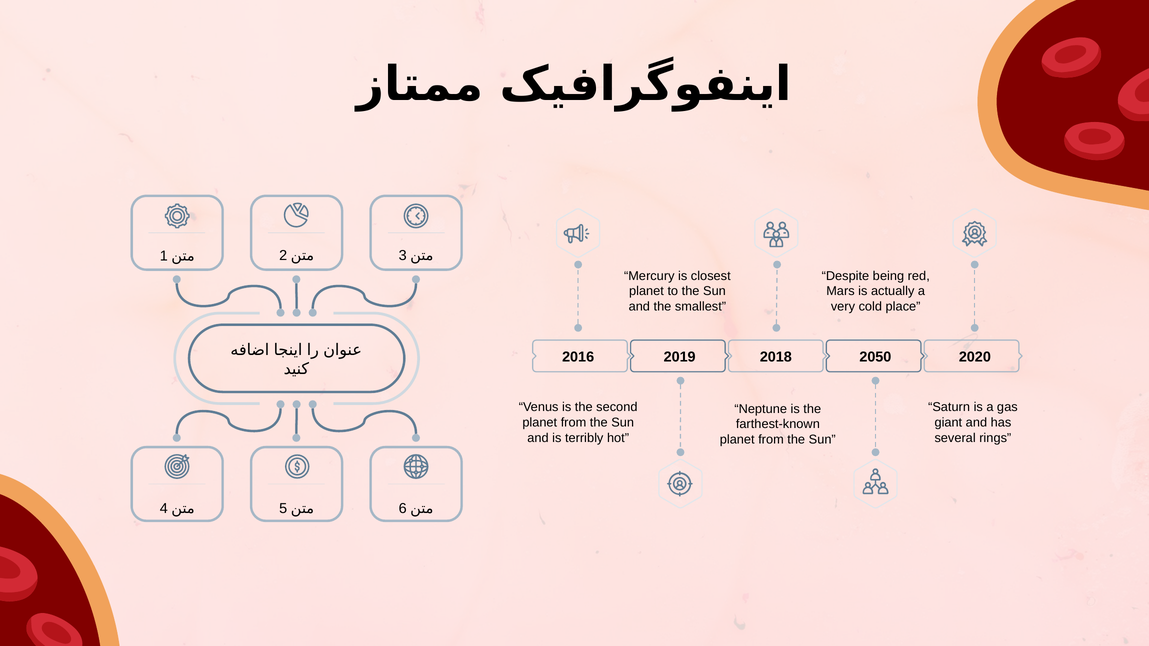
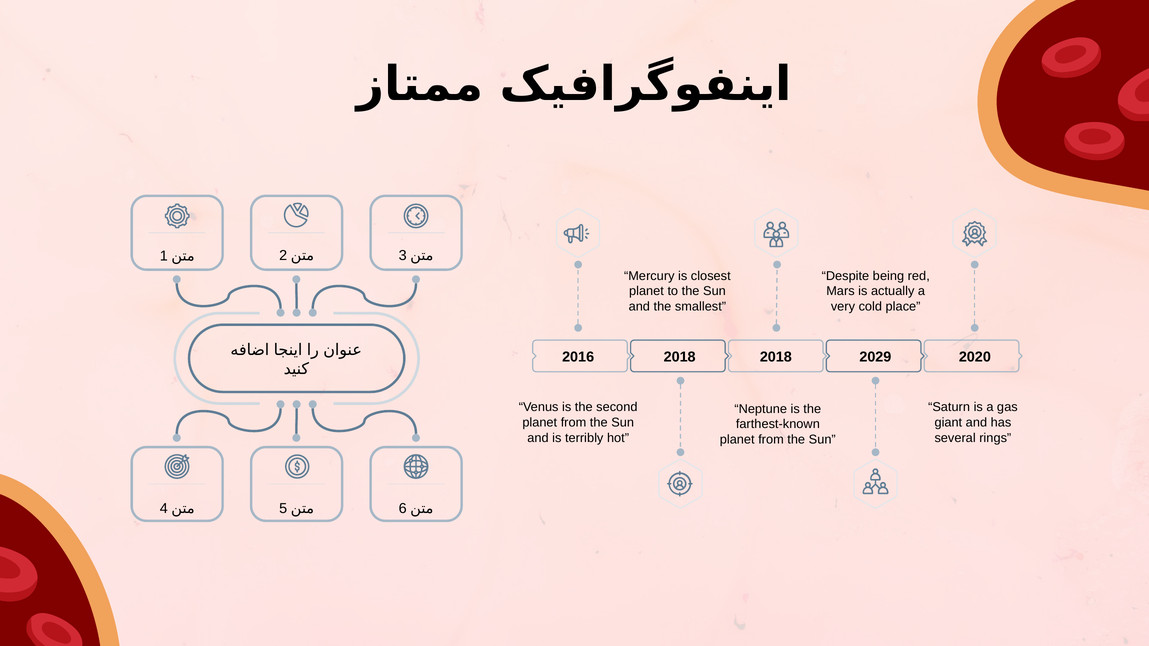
2016 2019: 2019 -> 2018
2050: 2050 -> 2029
